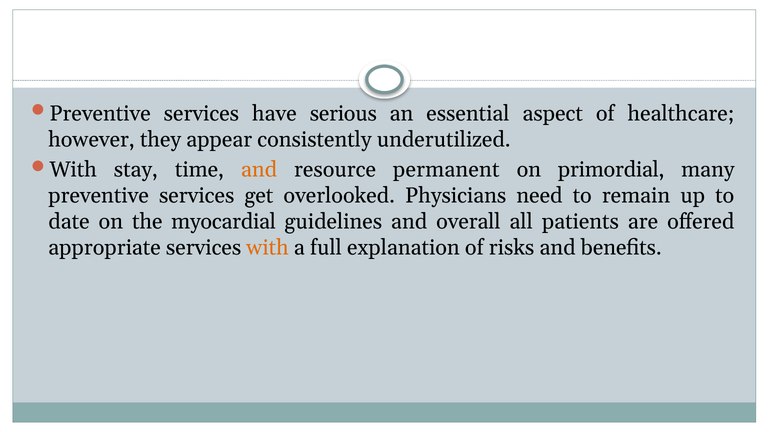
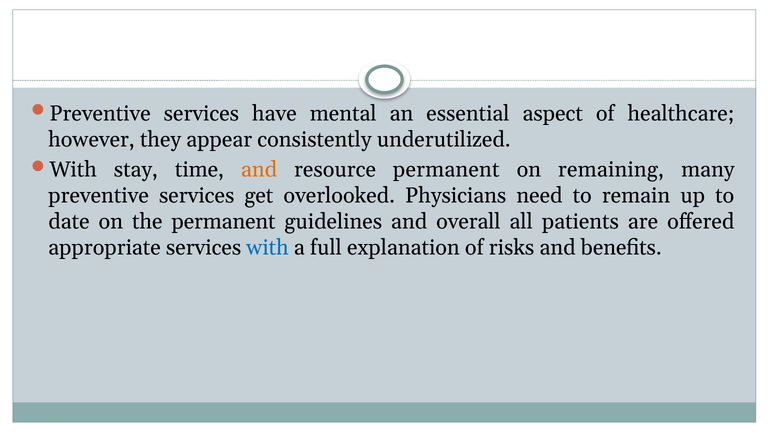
serious: serious -> mental
primordial: primordial -> remaining
the myocardial: myocardial -> permanent
with at (268, 248) colour: orange -> blue
